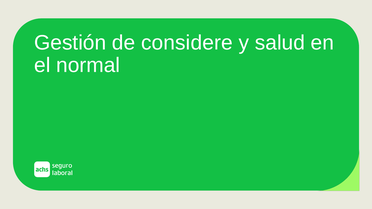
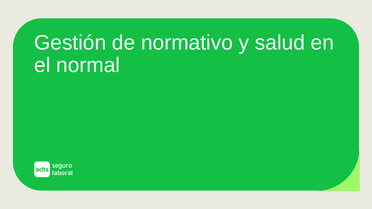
considere: considere -> normativo
